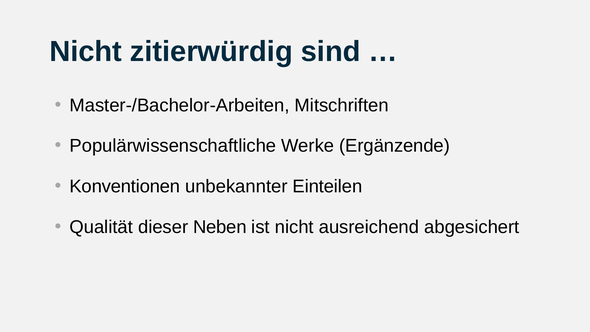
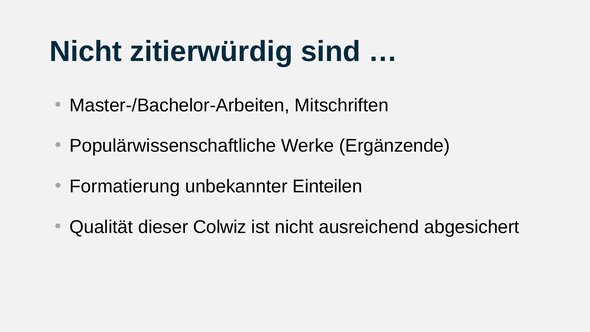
Konventionen: Konventionen -> Formatierung
Neben: Neben -> Colwiz
